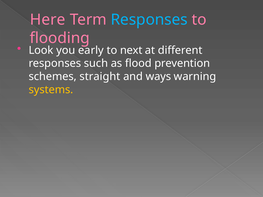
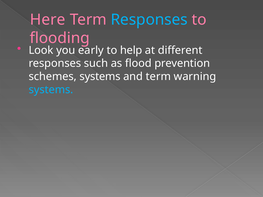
next: next -> help
schemes straight: straight -> systems
and ways: ways -> term
systems at (51, 90) colour: yellow -> light blue
